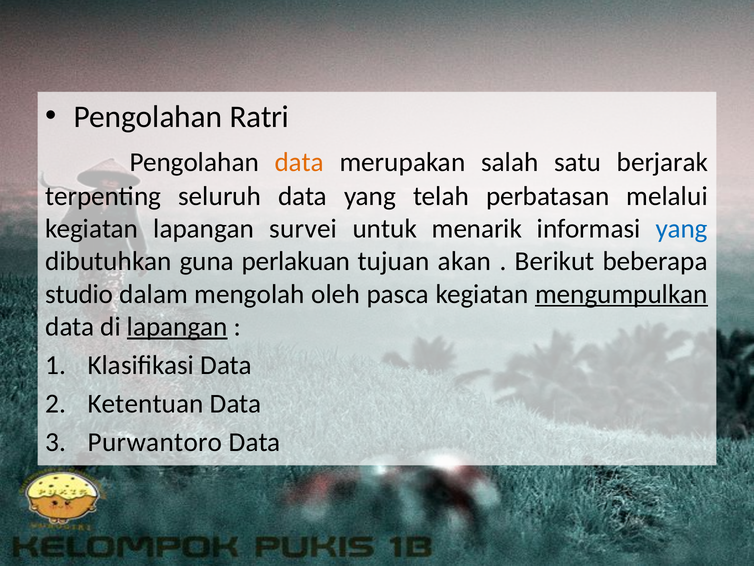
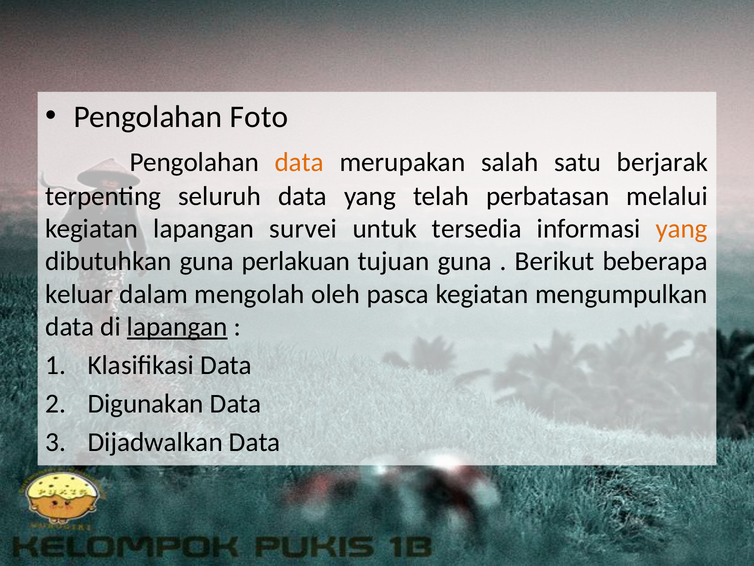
Ratri: Ratri -> Foto
menarik: menarik -> tersedia
yang at (682, 229) colour: blue -> orange
tujuan akan: akan -> guna
studio: studio -> keluar
mengumpulkan underline: present -> none
Ketentuan: Ketentuan -> Digunakan
Purwantoro: Purwantoro -> Dijadwalkan
